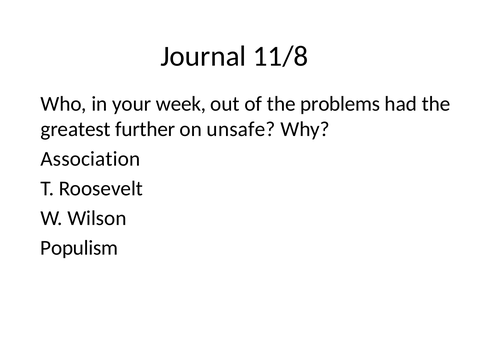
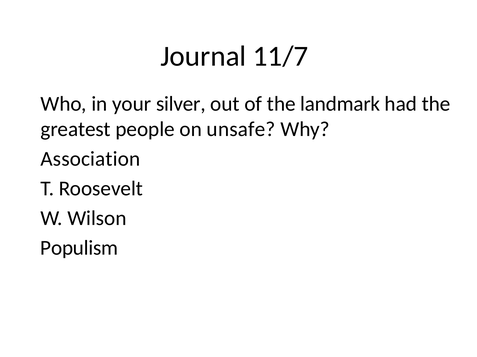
11/8: 11/8 -> 11/7
week: week -> silver
problems: problems -> landmark
further: further -> people
